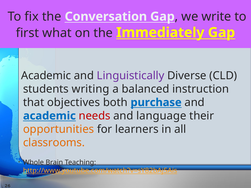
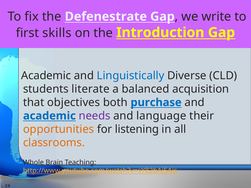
Conversation: Conversation -> Defenestrate
what: what -> skills
Immediately: Immediately -> Introduction
Linguistically colour: purple -> blue
writing: writing -> literate
instruction: instruction -> acquisition
needs colour: red -> purple
learners: learners -> listening
